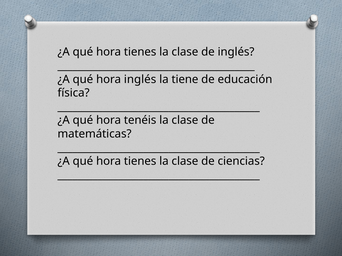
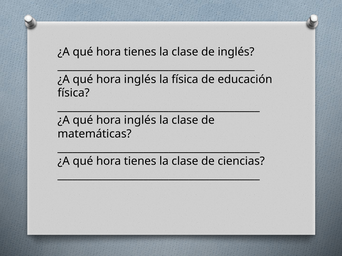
la tiene: tiene -> física
tenéis at (140, 120): tenéis -> inglés
